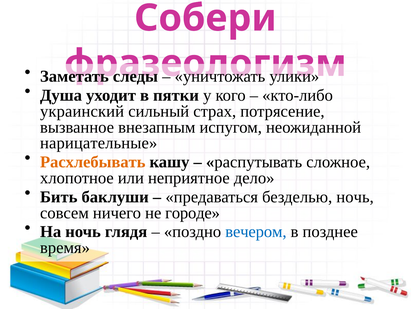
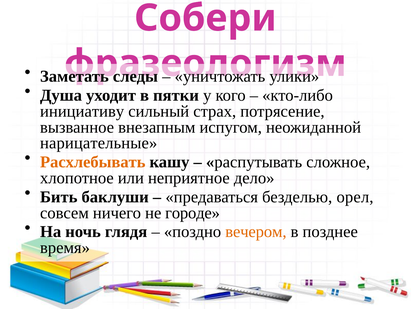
украинский: украинский -> инициативу
безделью ночь: ночь -> орел
вечером colour: blue -> orange
